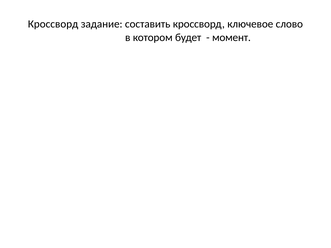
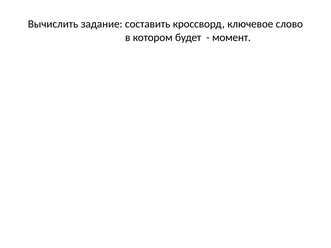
Кроссворд at (53, 24): Кроссворд -> Вычислить
